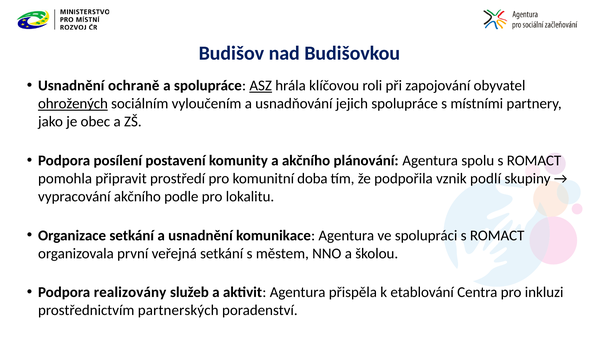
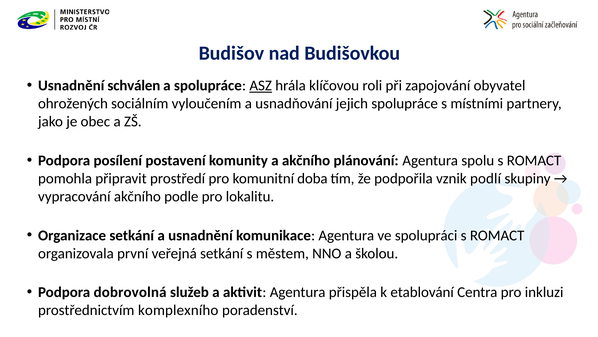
ochraně: ochraně -> schválen
ohrožených underline: present -> none
realizovány: realizovány -> dobrovolná
partnerských: partnerských -> komplexního
